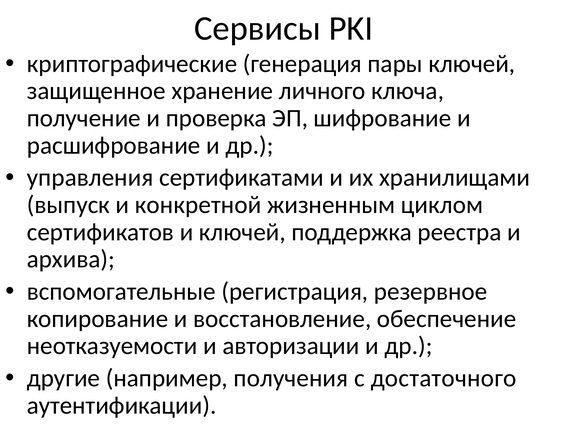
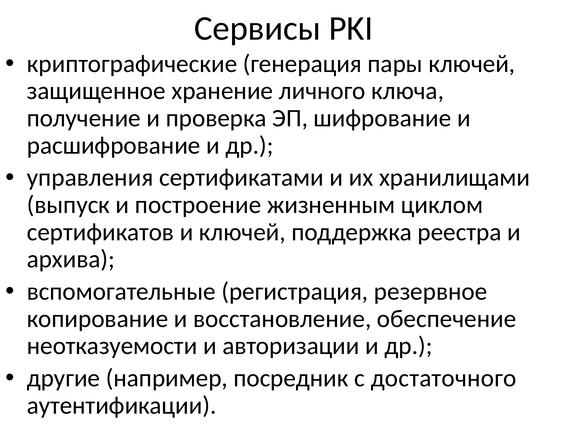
конкретной: конкретной -> построение
получения: получения -> посредник
